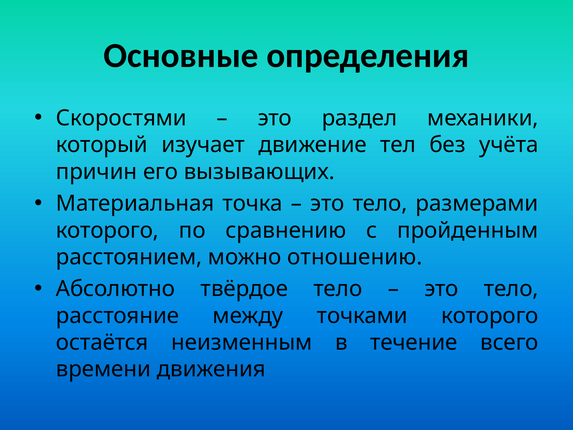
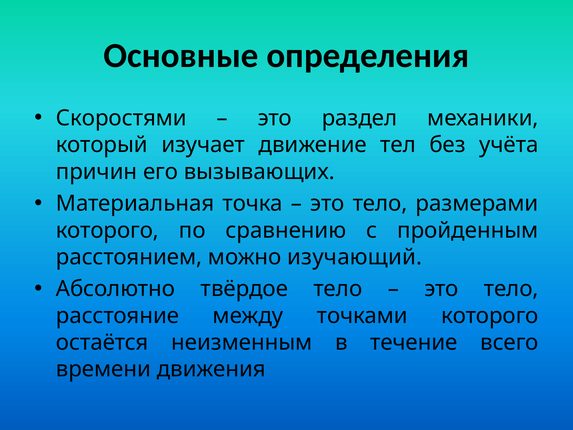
отношению: отношению -> изучающий
